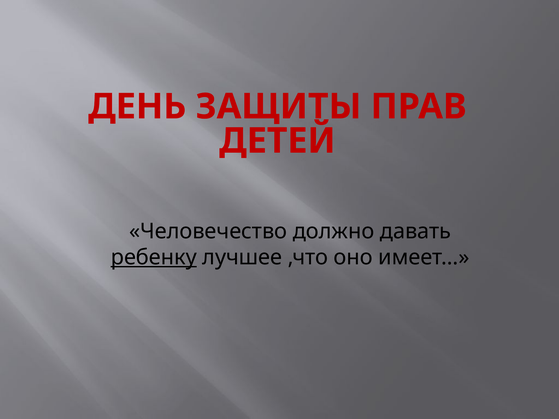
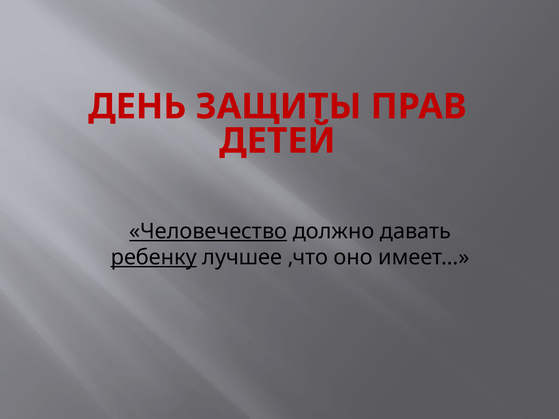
Человечество underline: none -> present
